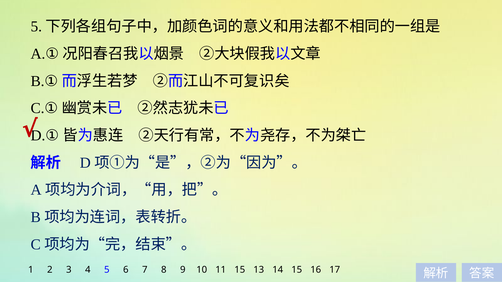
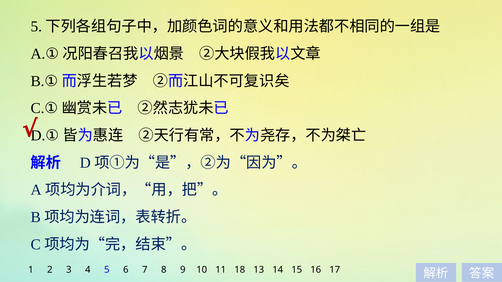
10 15: 15 -> 18
